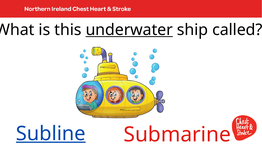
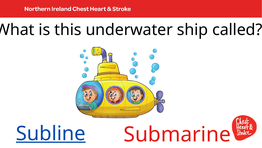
underwater underline: present -> none
